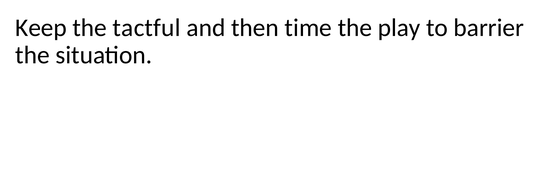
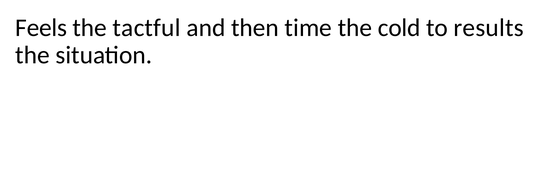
Keep: Keep -> Feels
play: play -> cold
barrier: barrier -> results
